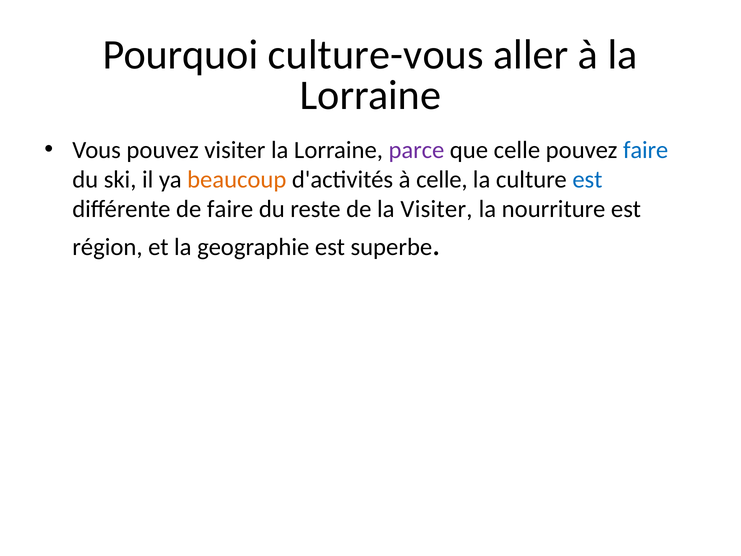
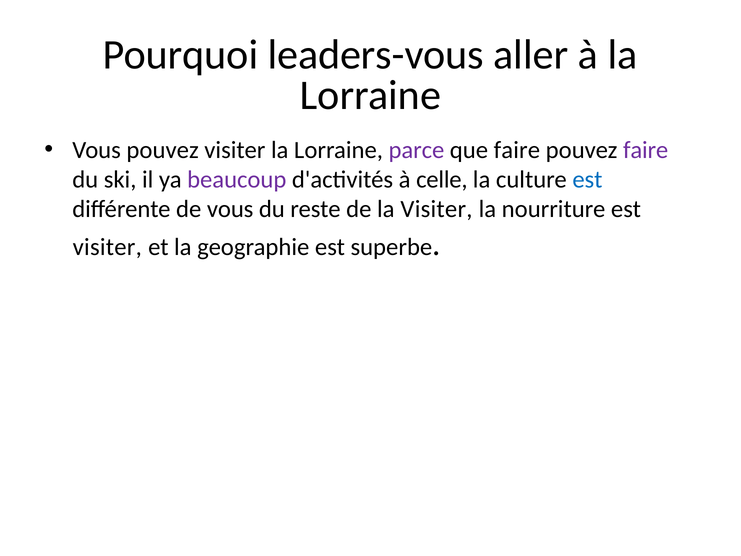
culture-vous: culture-vous -> leaders-vous
que celle: celle -> faire
faire at (646, 150) colour: blue -> purple
beaucoup colour: orange -> purple
de faire: faire -> vous
région at (107, 247): région -> visiter
